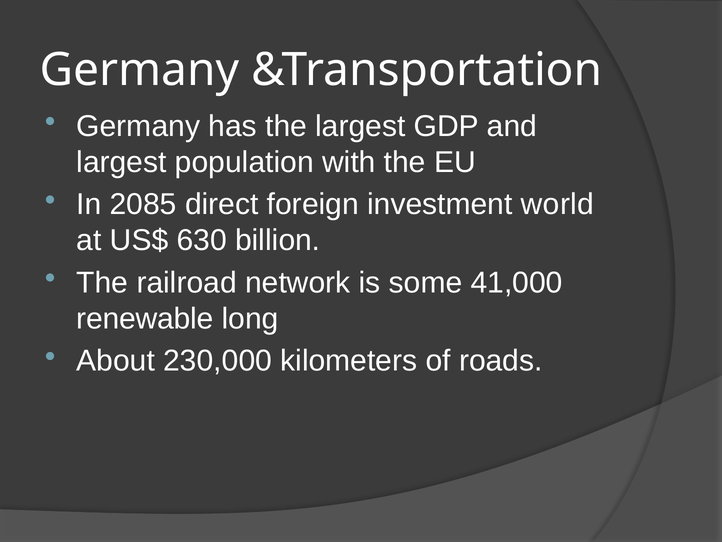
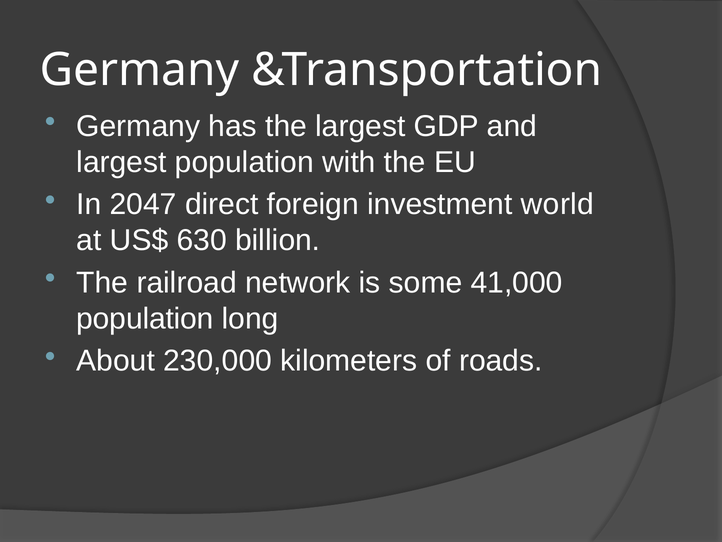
2085: 2085 -> 2047
renewable at (145, 319): renewable -> population
